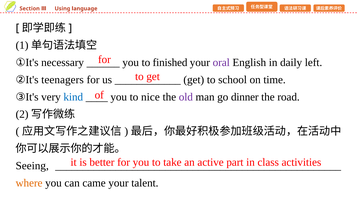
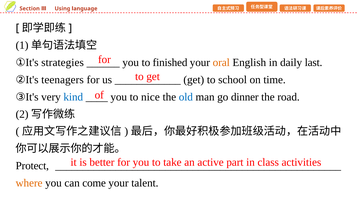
necessary: necessary -> strategies
oral colour: purple -> orange
left: left -> last
old colour: purple -> blue
Seeing: Seeing -> Protect
came: came -> come
